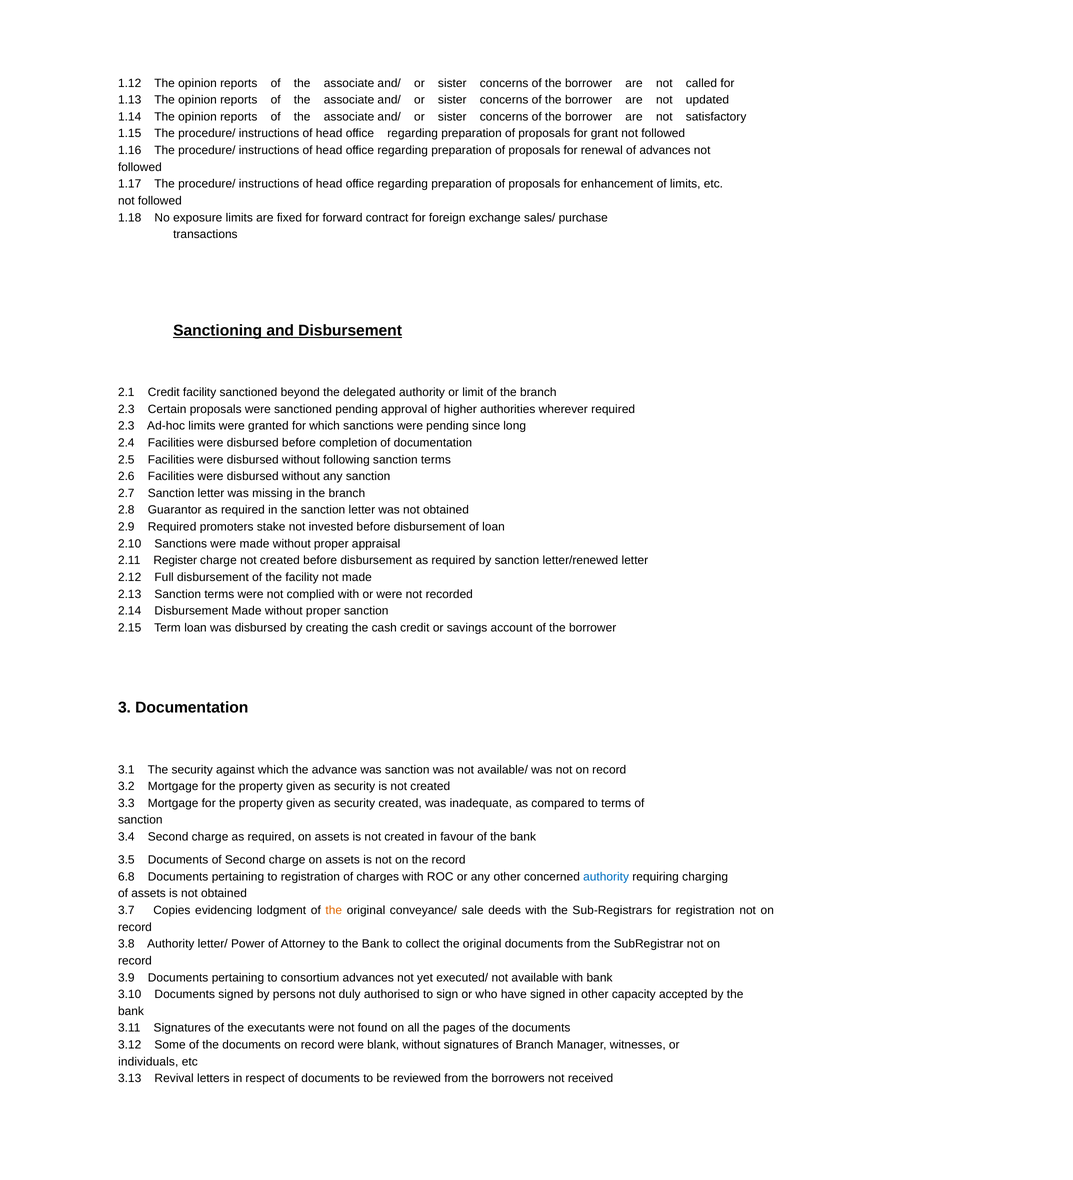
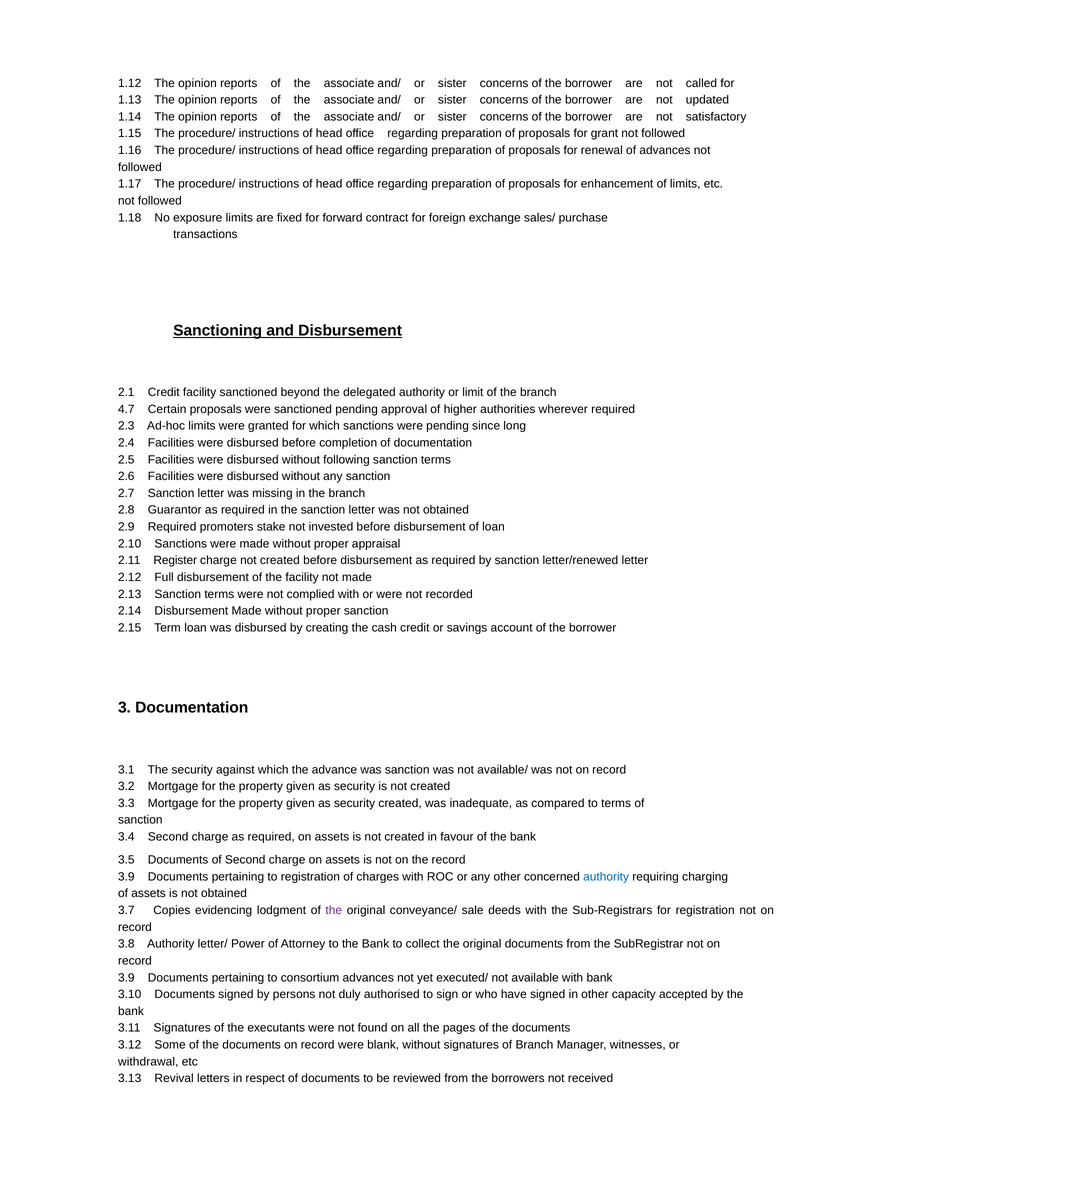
2.3 at (126, 409): 2.3 -> 4.7
6.8 at (126, 877): 6.8 -> 3.9
the at (334, 911) colour: orange -> purple
individuals: individuals -> withdrawal
